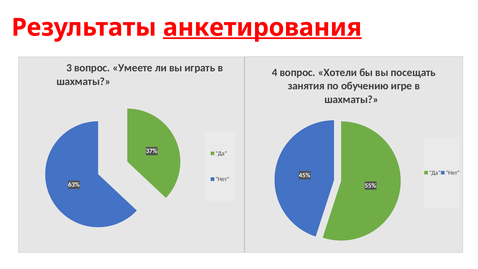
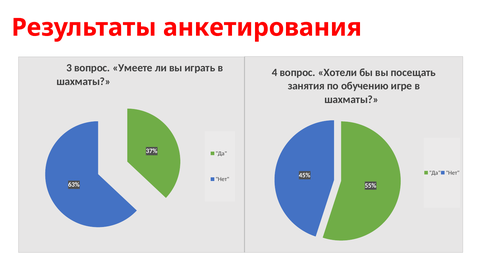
анкетирования underline: present -> none
